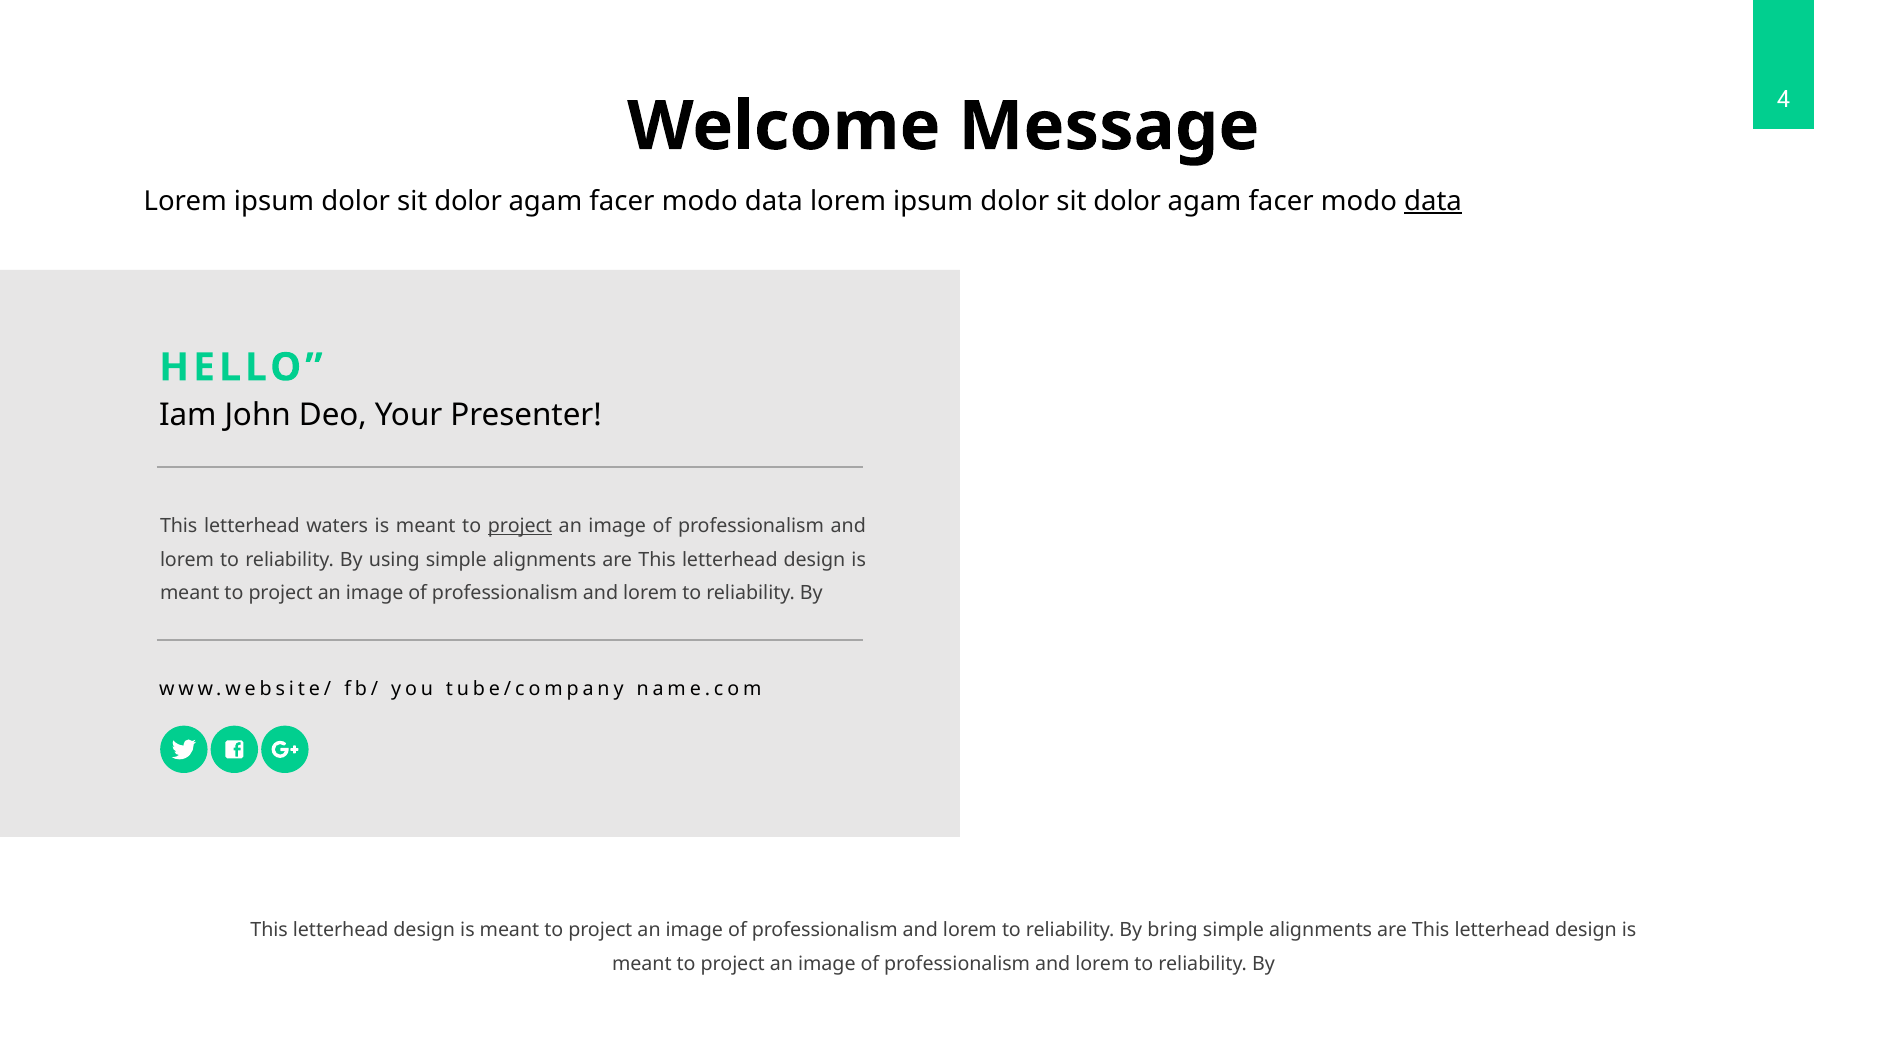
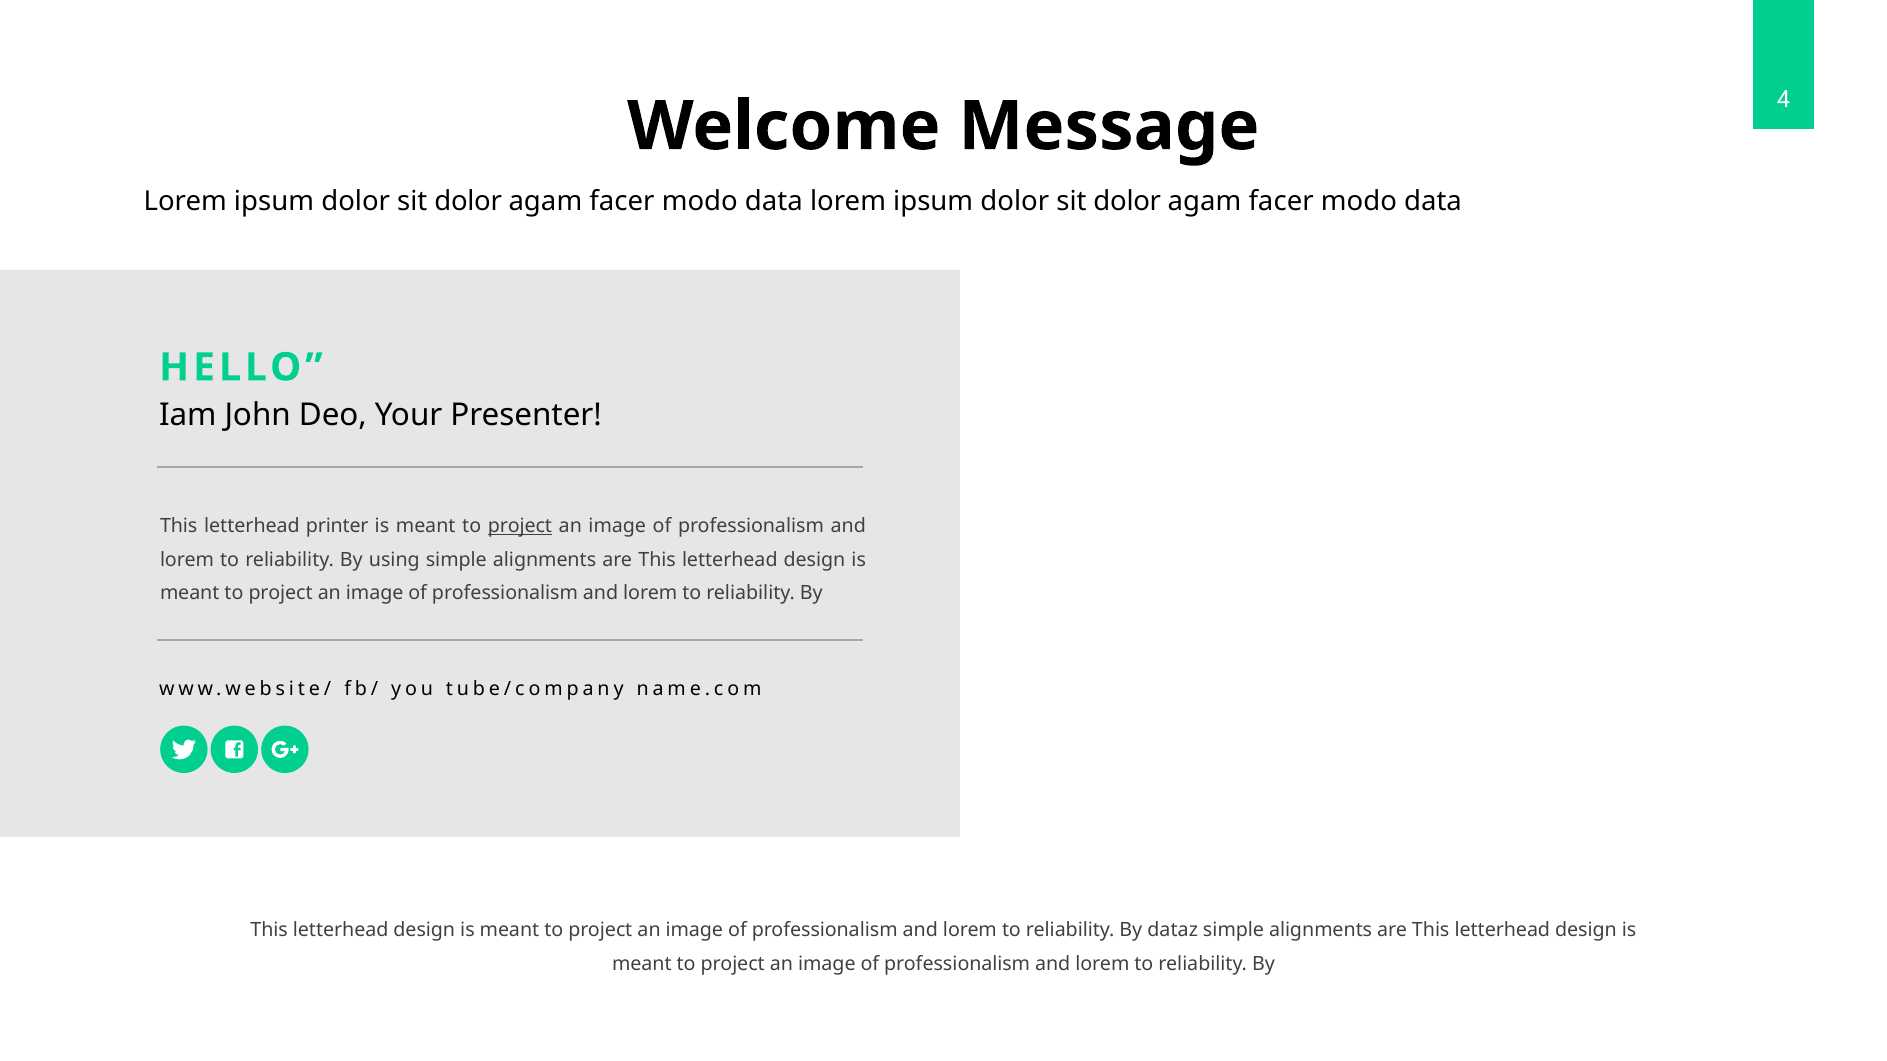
data at (1433, 201) underline: present -> none
waters: waters -> printer
bring: bring -> dataz
